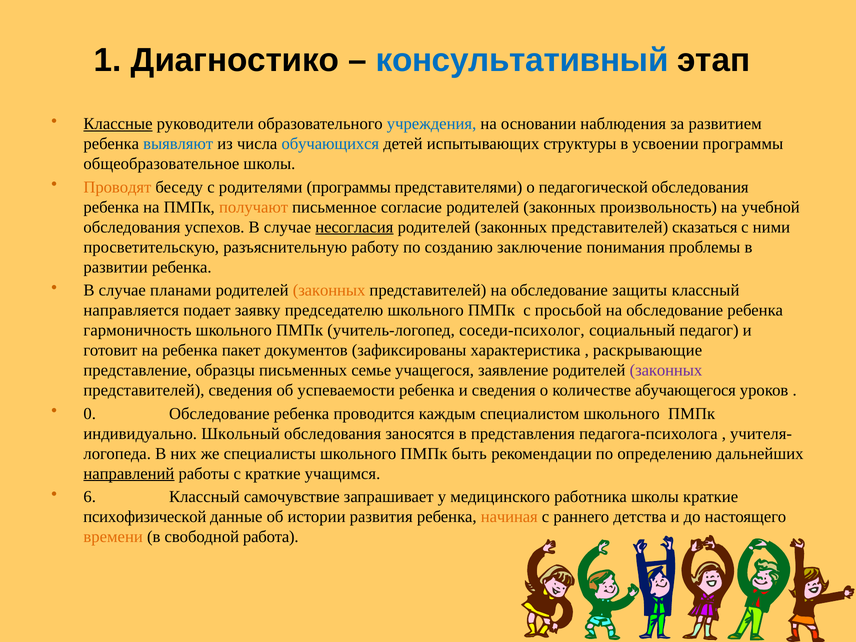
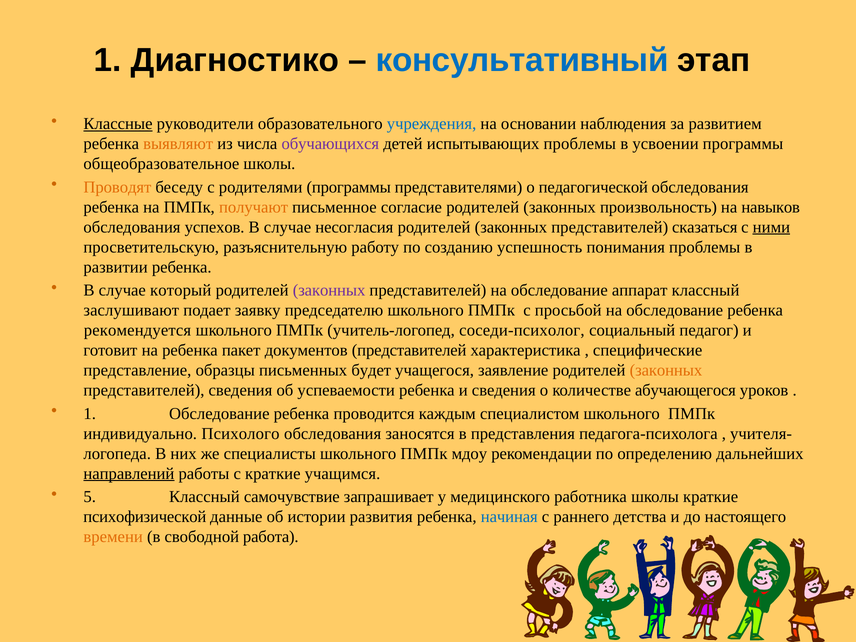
выявляют colour: blue -> orange
обучающихся colour: blue -> purple
испытывающих структуры: структуры -> проблемы
учебной: учебной -> навыков
несогласия underline: present -> none
ними underline: none -> present
заключение: заключение -> успешность
планами: планами -> который
законных at (329, 290) colour: orange -> purple
защиты: защиты -> аппарат
направляется: направляется -> заслушивают
гармоничность: гармоничность -> рекомендуется
документов зафиксированы: зафиксированы -> представителей
раскрывающие: раскрывающие -> специфические
семье: семье -> будет
законных at (666, 370) colour: purple -> orange
0 at (90, 414): 0 -> 1
Школьный: Школьный -> Психолого
быть: быть -> мдоу
6: 6 -> 5
начиная colour: orange -> blue
